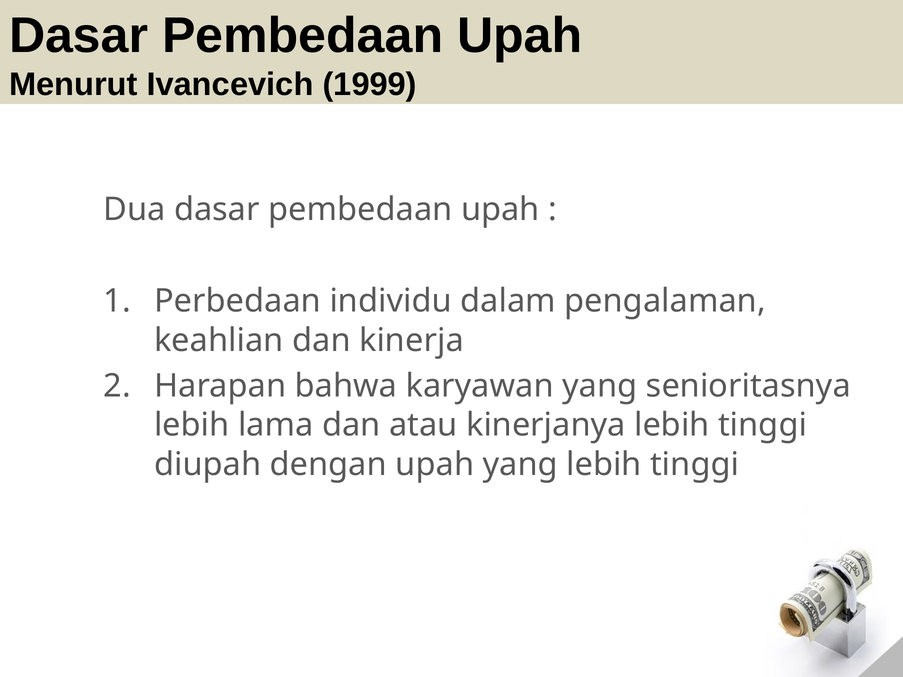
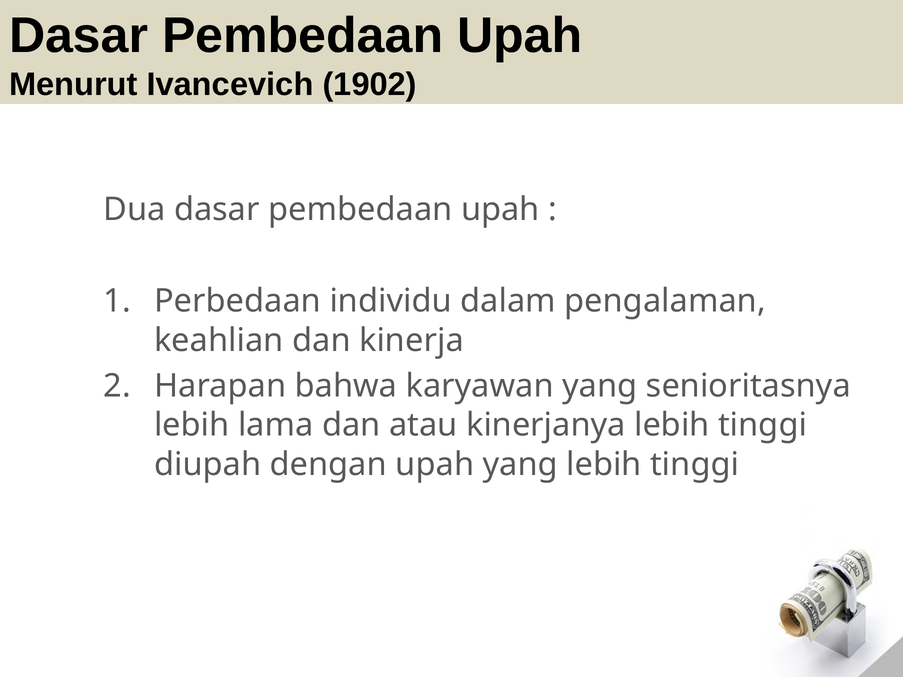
1999: 1999 -> 1902
